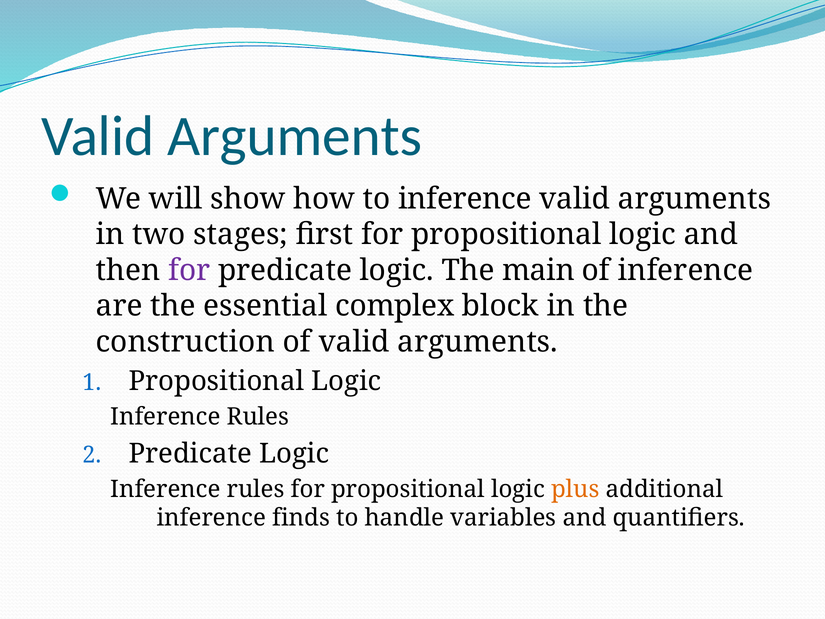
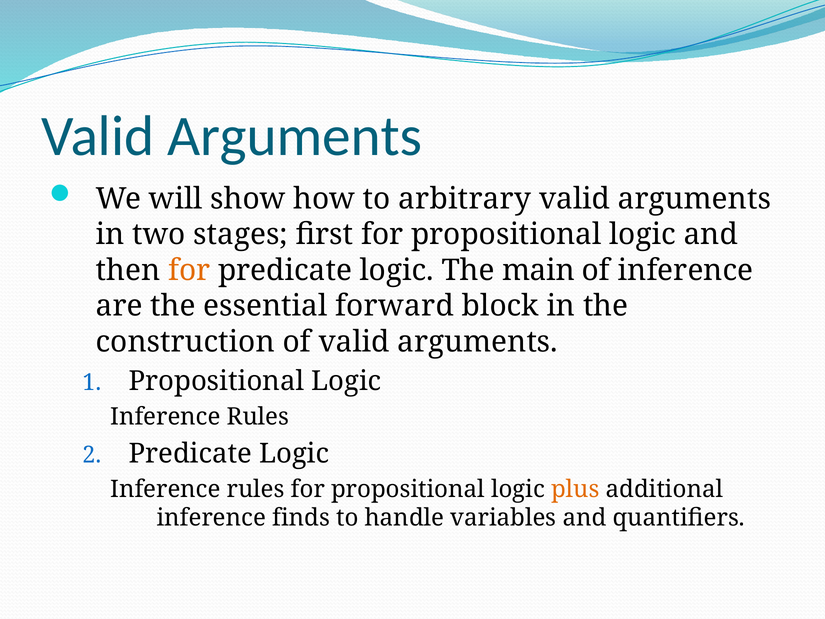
to inference: inference -> arbitrary
for at (189, 270) colour: purple -> orange
complex: complex -> forward
